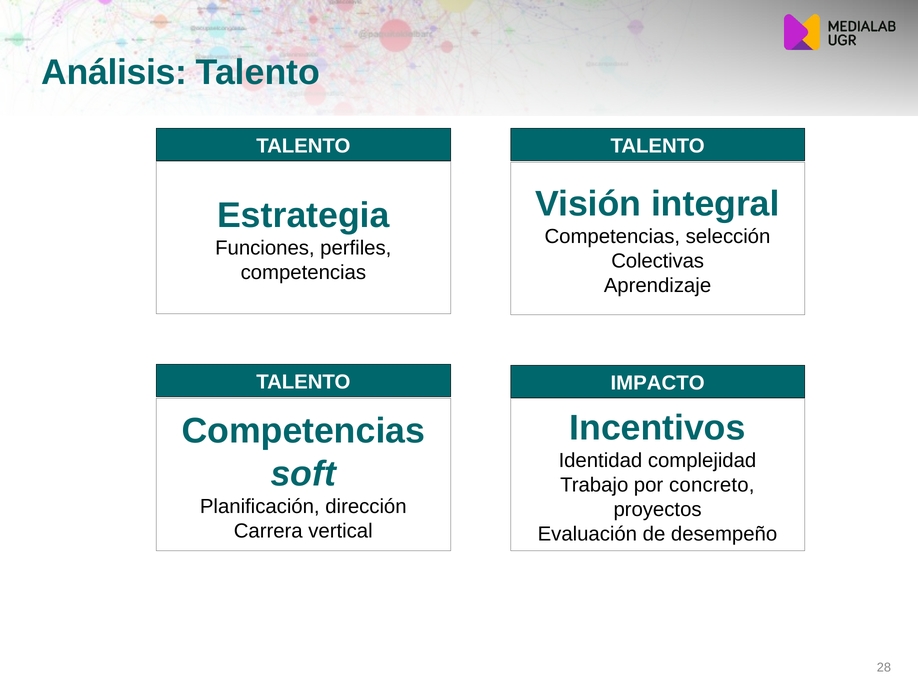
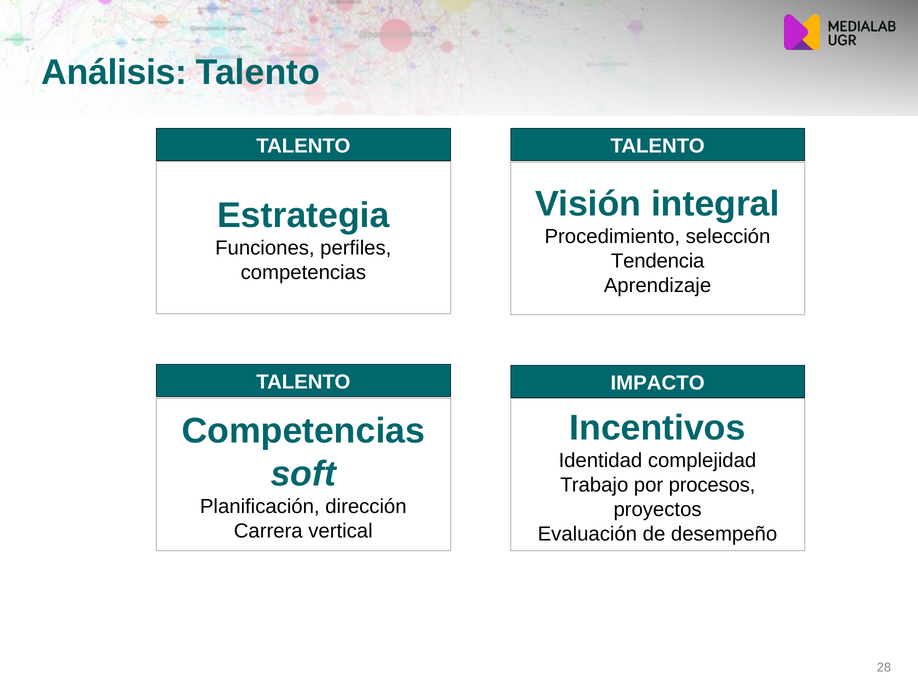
Competencias at (612, 237): Competencias -> Procedimiento
Colectivas: Colectivas -> Tendencia
concreto: concreto -> procesos
